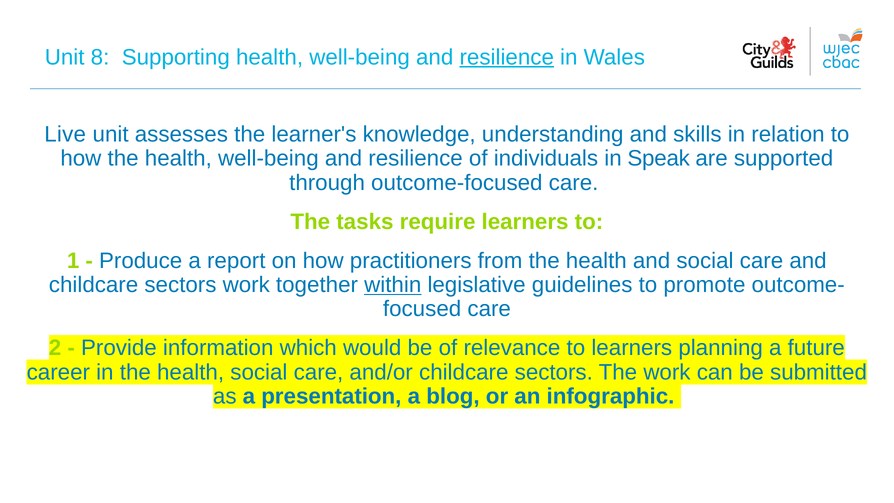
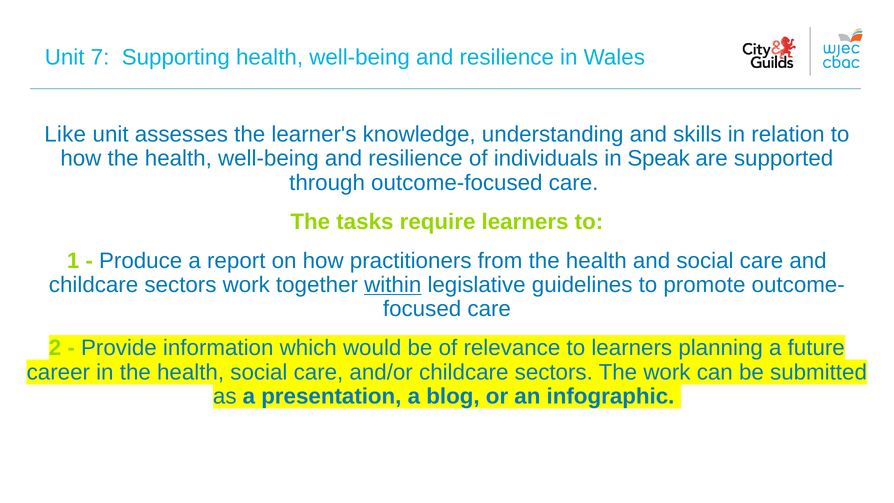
8: 8 -> 7
resilience at (507, 57) underline: present -> none
Live: Live -> Like
